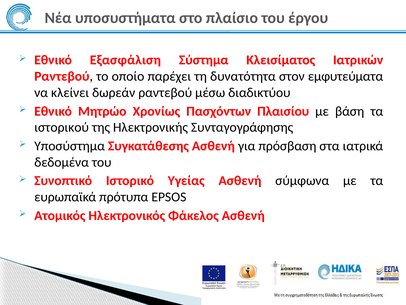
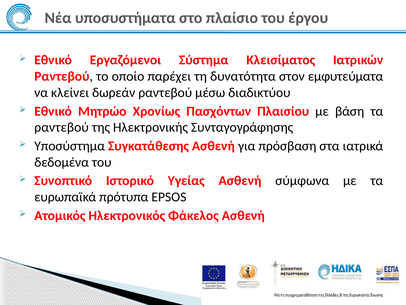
Εξασφάλιση: Εξασφάλιση -> Εργαζόμενοι
ιστορικού at (62, 127): ιστορικού -> ραντεβού
